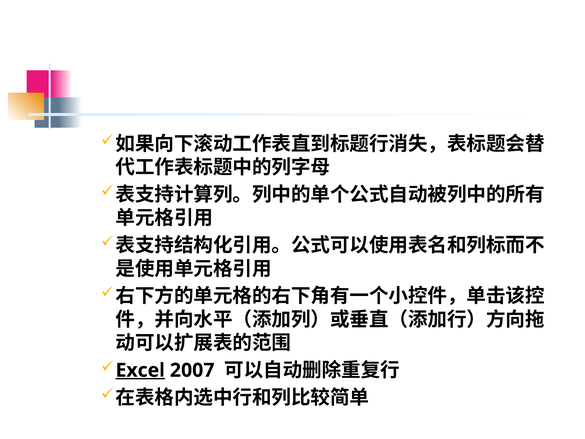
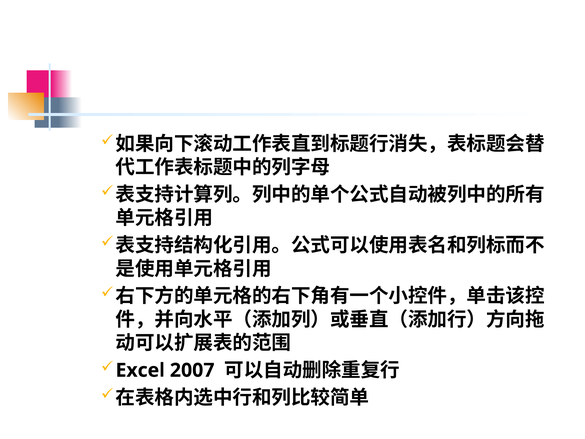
Excel underline: present -> none
